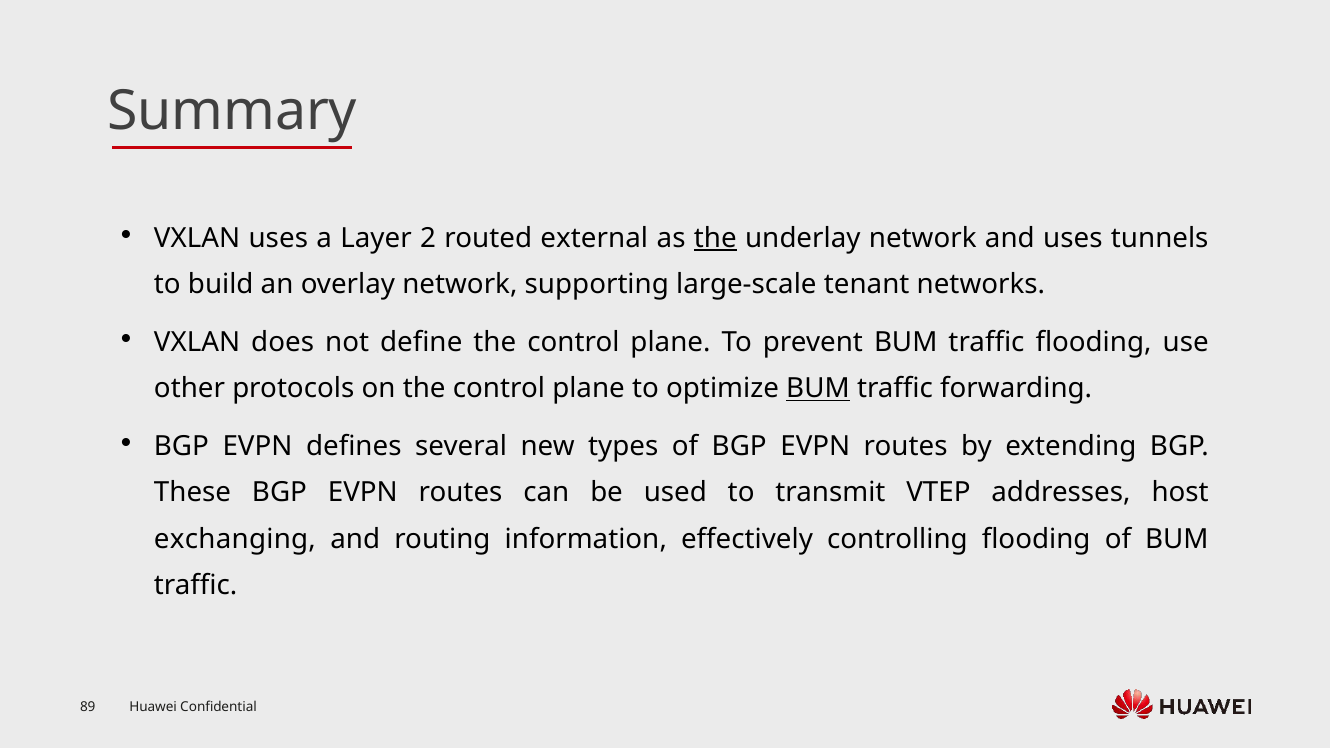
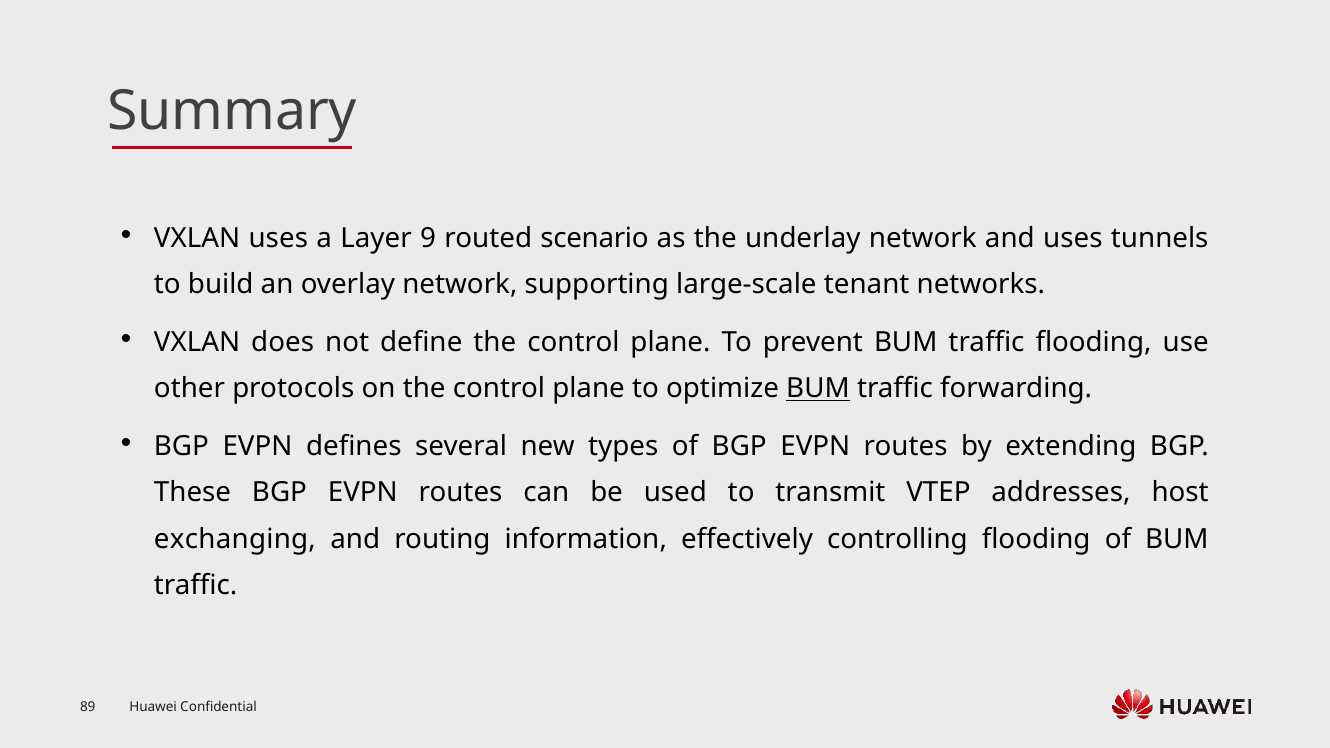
2: 2 -> 9
external: external -> scenario
the at (715, 238) underline: present -> none
